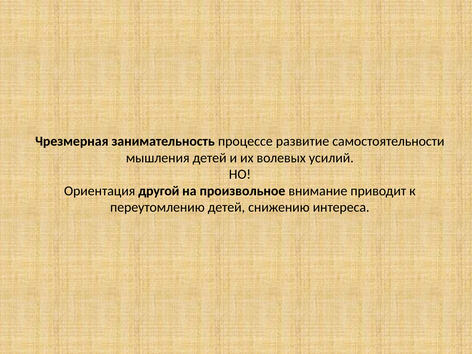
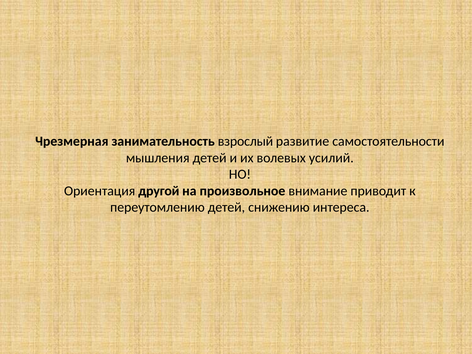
процессе: процессе -> взрослый
